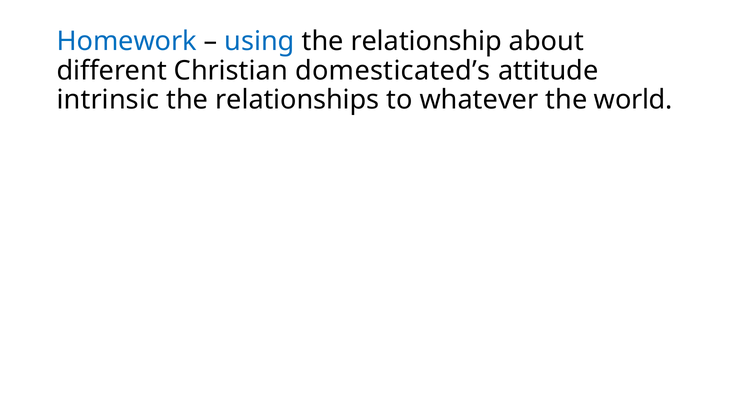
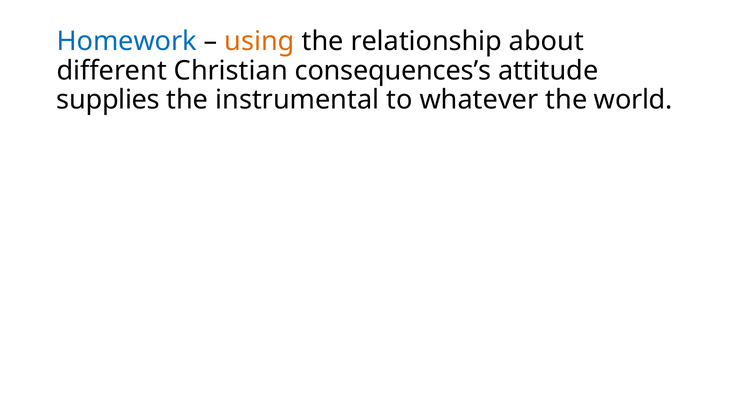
using colour: blue -> orange
domesticated’s: domesticated’s -> consequences’s
intrinsic: intrinsic -> supplies
relationships: relationships -> instrumental
